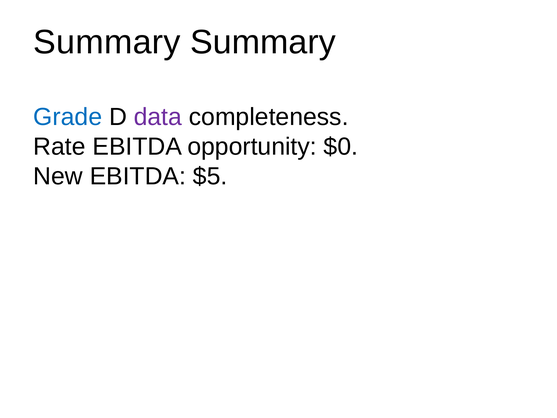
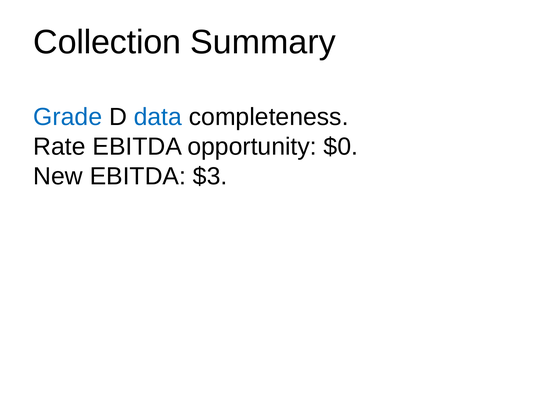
Summary at (107, 42): Summary -> Collection
data colour: purple -> blue
$5: $5 -> $3
